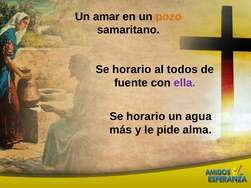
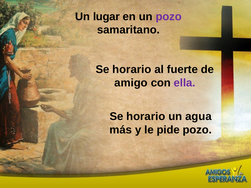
amar: amar -> lugar
pozo at (169, 17) colour: orange -> purple
todos: todos -> fuerte
fuente: fuente -> amigo
pide alma: alma -> pozo
